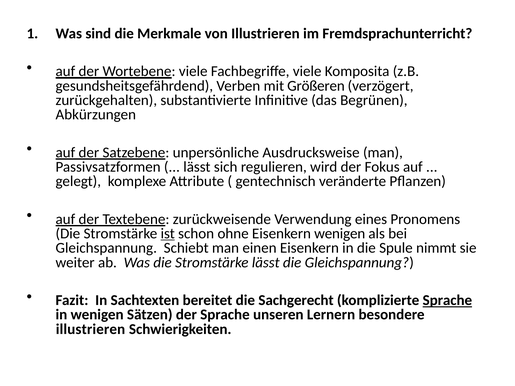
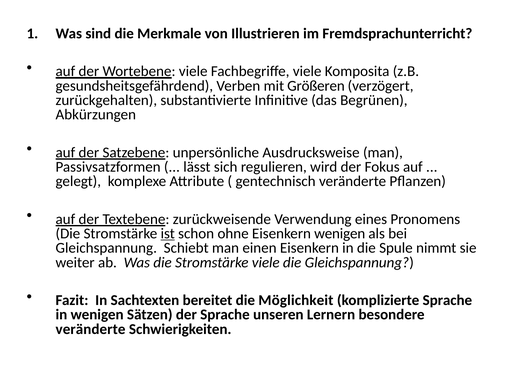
Stromstärke lässt: lässt -> viele
Sachgerecht: Sachgerecht -> Möglichkeit
Sprache at (447, 300) underline: present -> none
illustrieren at (90, 329): illustrieren -> veränderte
